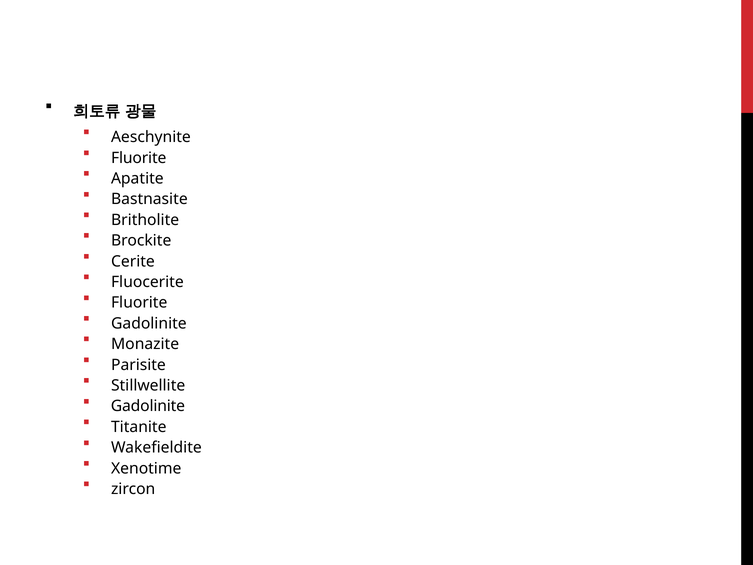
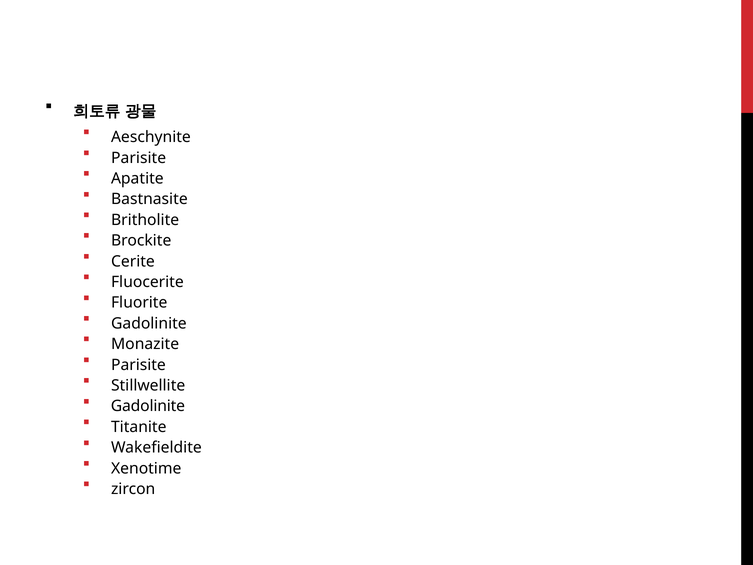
Fluorite at (139, 158): Fluorite -> Parisite
